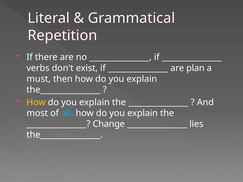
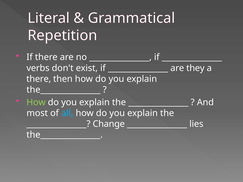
plan: plan -> they
must at (39, 79): must -> there
How at (36, 102) colour: yellow -> light green
